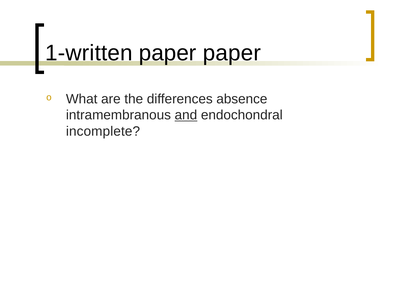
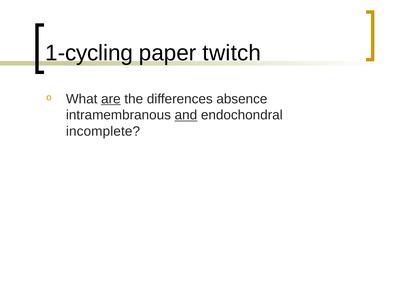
1-written: 1-written -> 1-cycling
paper paper: paper -> twitch
are underline: none -> present
